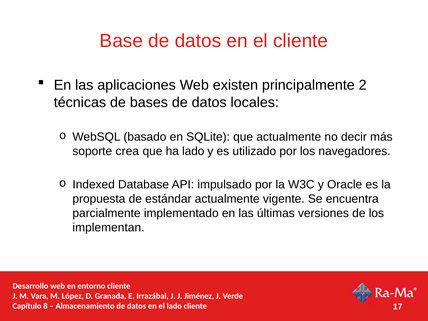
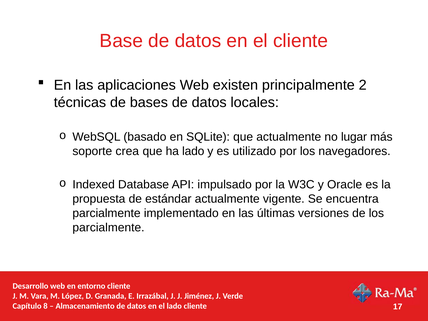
decir: decir -> lugar
implementan at (108, 227): implementan -> parcialmente
